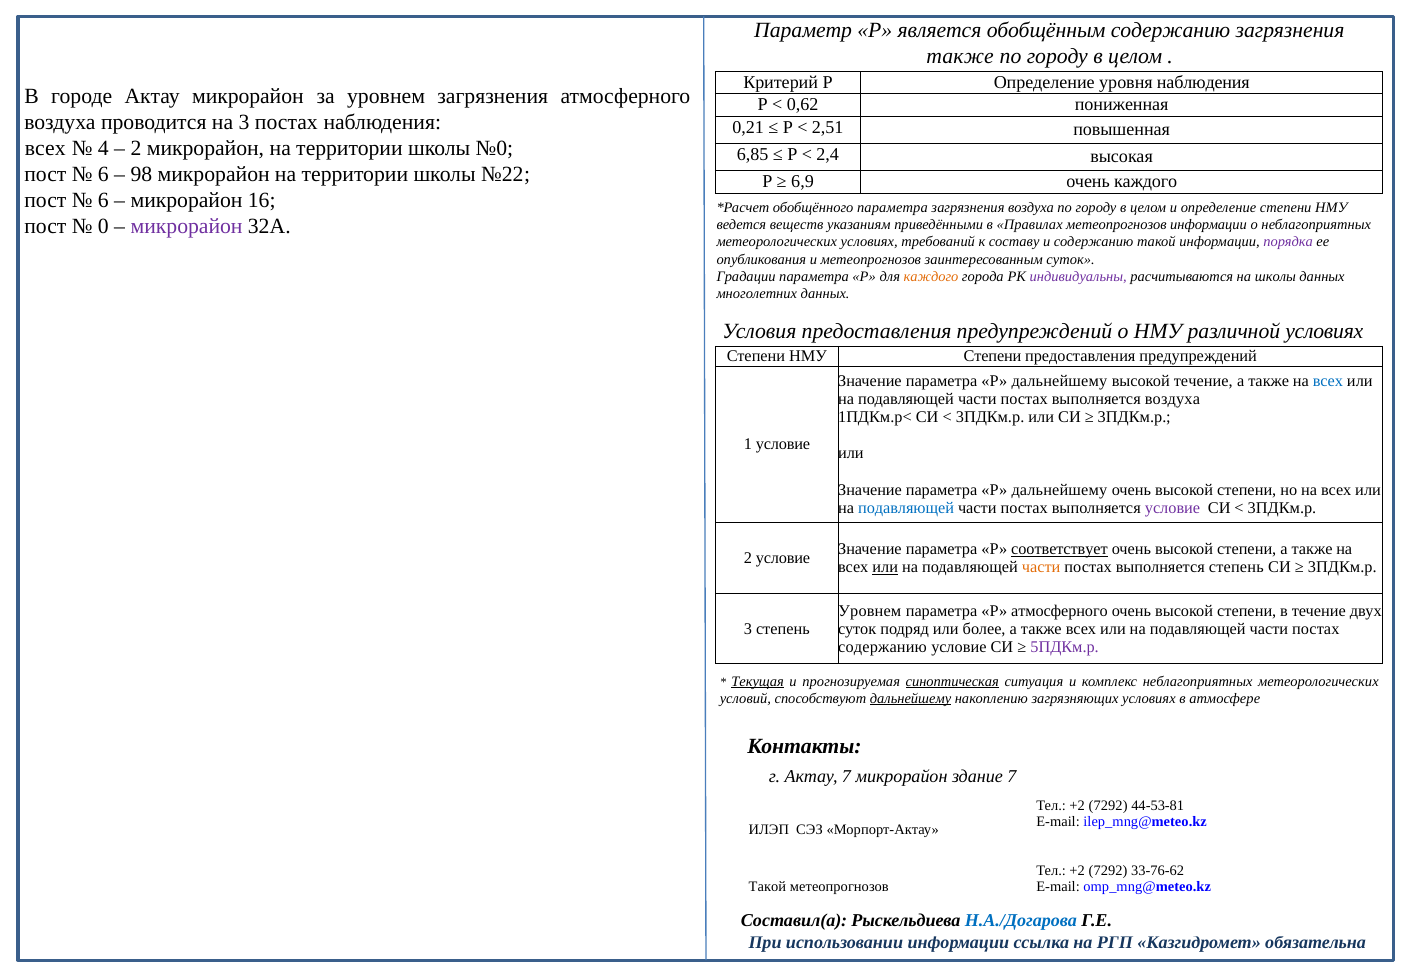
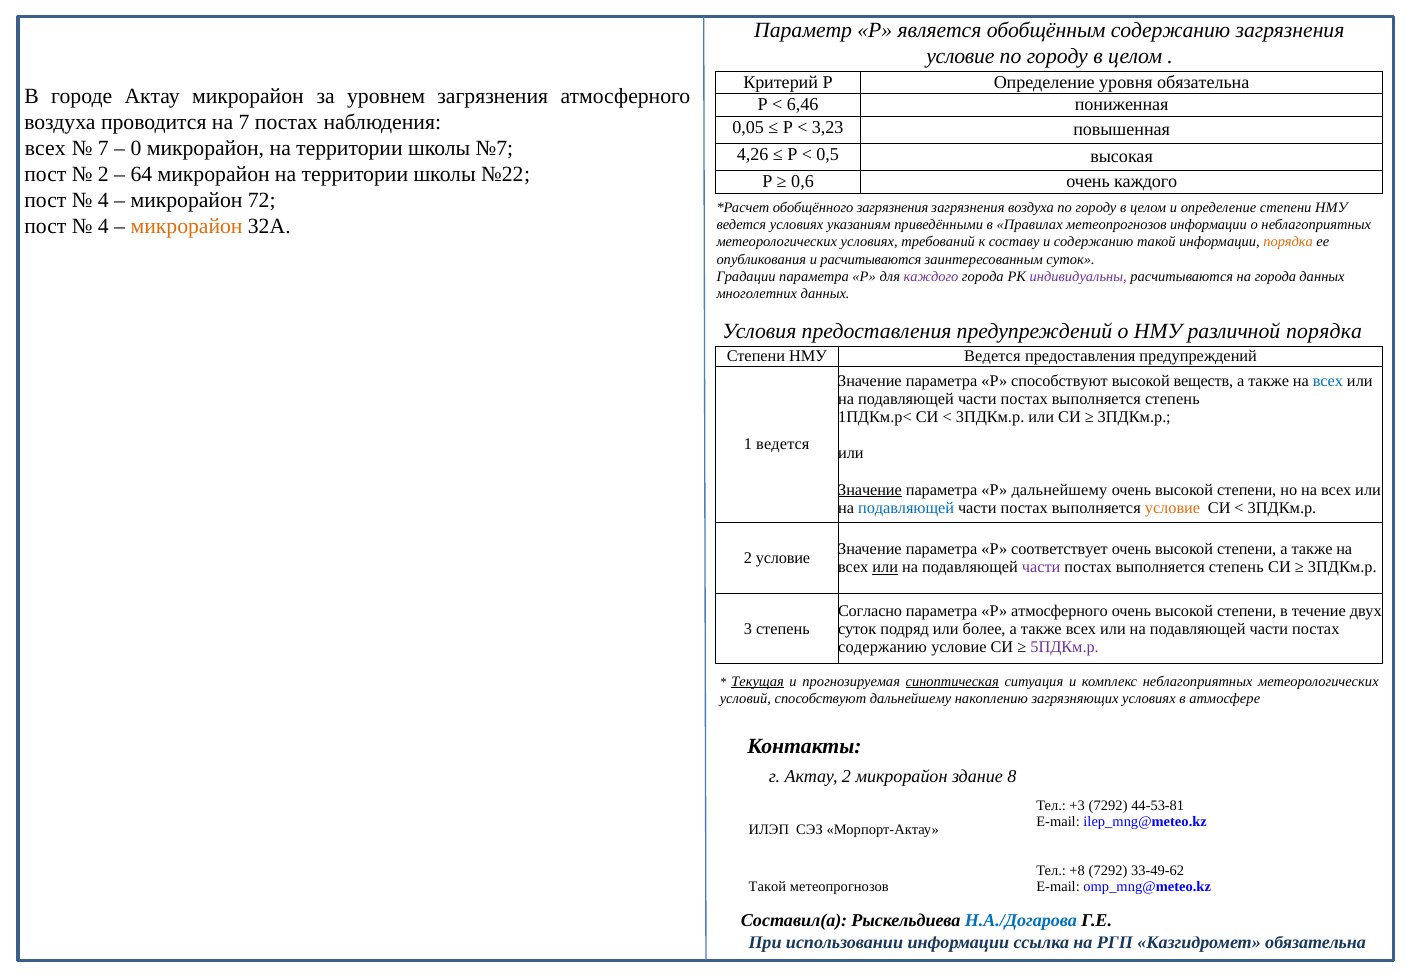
также at (960, 57): также -> условие
уровня наблюдения: наблюдения -> обязательна
0,62: 0,62 -> 6,46
на 3: 3 -> 7
0,21: 0,21 -> 0,05
2,51: 2,51 -> 3,23
4 at (103, 149): 4 -> 7
2 at (136, 149): 2 -> 0
№0: №0 -> №7
6,85: 6,85 -> 4,26
2,4: 2,4 -> 0,5
6 at (103, 175): 6 -> 2
98: 98 -> 64
6,9: 6,9 -> 0,6
6 at (103, 201): 6 -> 4
16: 16 -> 72
обобщённого параметра: параметра -> загрязнения
0 at (103, 227): 0 -> 4
микрорайон at (187, 227) colour: purple -> orange
ведется веществ: веществ -> условиях
порядка at (1288, 242) colour: purple -> orange
и метеопрогнозов: метеопрогнозов -> расчитываются
каждого at (931, 277) colour: orange -> purple
на школы: школы -> города
различной условиях: условиях -> порядка
Степени at (993, 356): Степени -> Ведется
дальнейшему at (1059, 382): дальнейшему -> способствуют
высокой течение: течение -> веществ
воздуха at (1172, 400): воздуха -> степень
1 условие: условие -> ведется
Значение at (870, 490) underline: none -> present
условие at (1173, 508) colour: purple -> orange
соответствует underline: present -> none
части at (1041, 568) colour: orange -> purple
Уровнем at (870, 611): Уровнем -> Согласно
дальнейшему at (911, 699) underline: present -> none
Актау 7: 7 -> 2
здание 7: 7 -> 8
+2 at (1077, 806): +2 -> +3
+2 at (1077, 871): +2 -> +8
33-76-62: 33-76-62 -> 33-49-62
